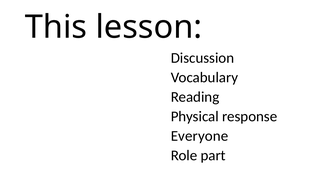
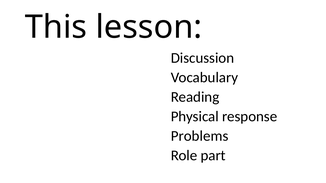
Everyone: Everyone -> Problems
